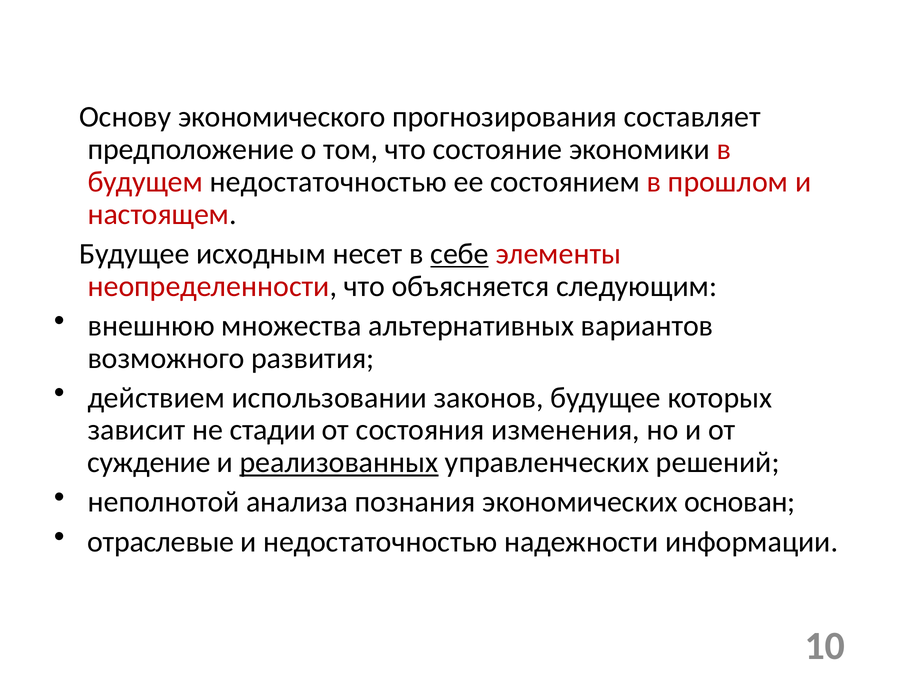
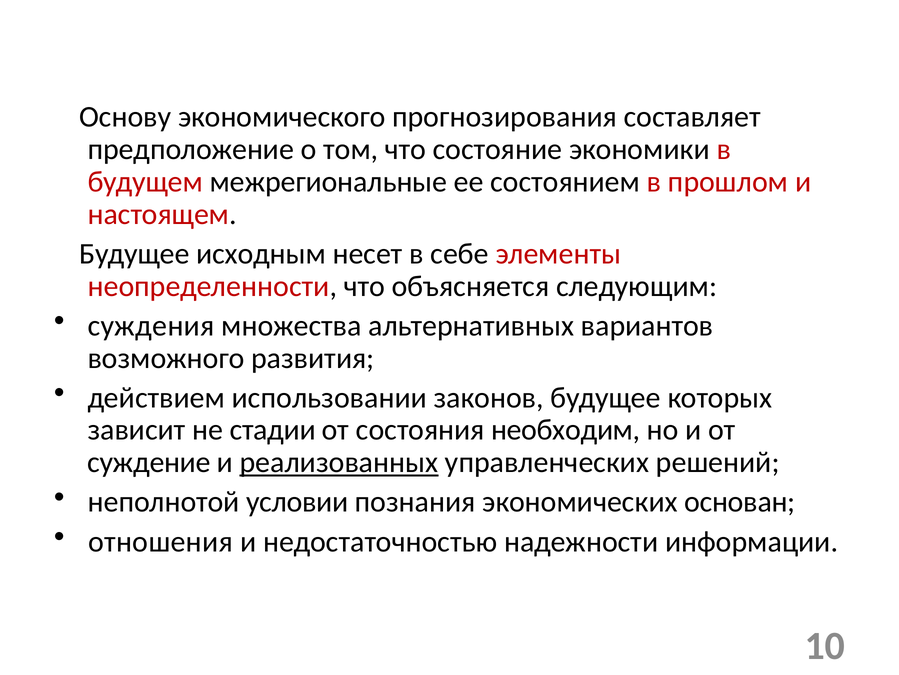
будущем недостаточностью: недостаточностью -> межрегиональные
себе underline: present -> none
внешнюю: внешнюю -> суждения
изменения: изменения -> необходим
анализа: анализа -> условии
отраслевые: отраслевые -> отношения
